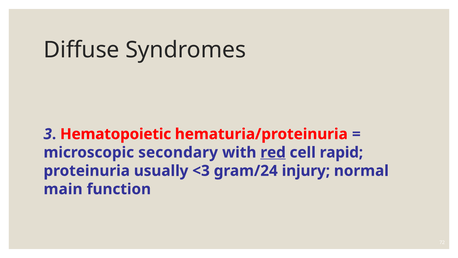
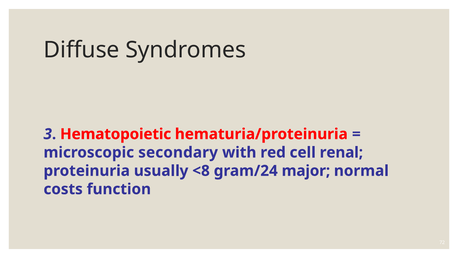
red underline: present -> none
rapid: rapid -> renal
<3: <3 -> <8
injury: injury -> major
main: main -> costs
